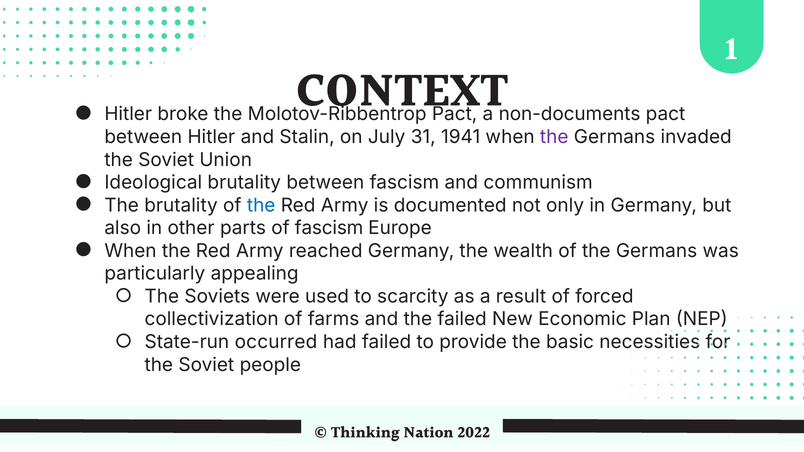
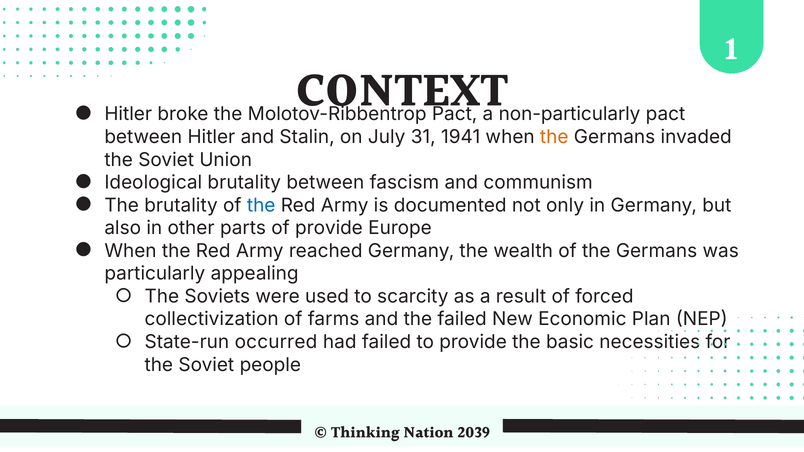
non-documents: non-documents -> non-particularly
the at (554, 137) colour: purple -> orange
of fascism: fascism -> provide
2022: 2022 -> 2039
